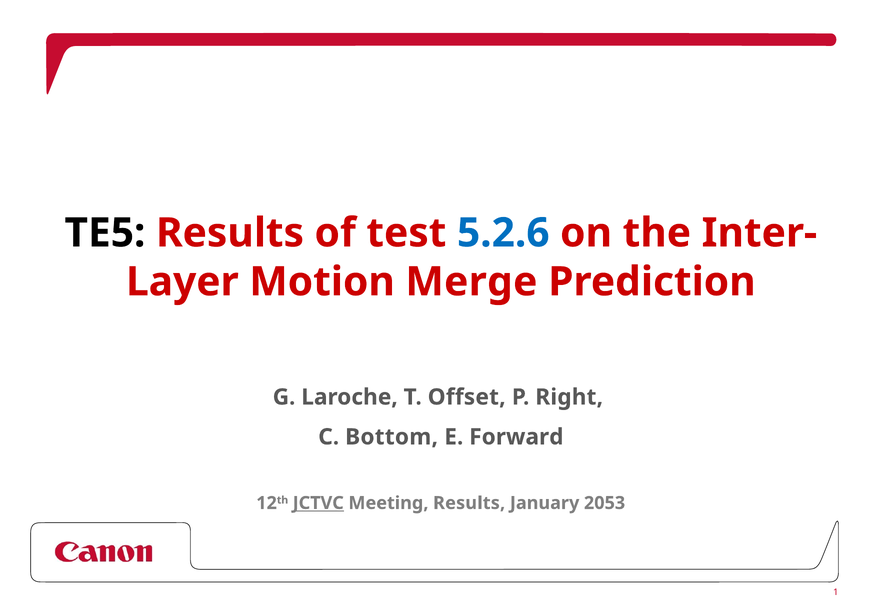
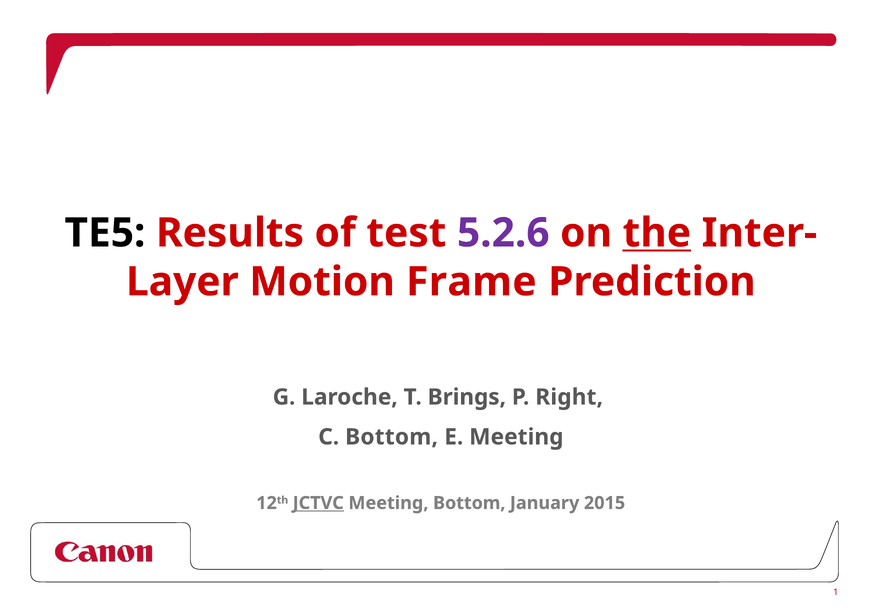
5.2.6 colour: blue -> purple
the underline: none -> present
Merge: Merge -> Frame
Offset: Offset -> Brings
E Forward: Forward -> Meeting
Meeting Results: Results -> Bottom
2053: 2053 -> 2015
